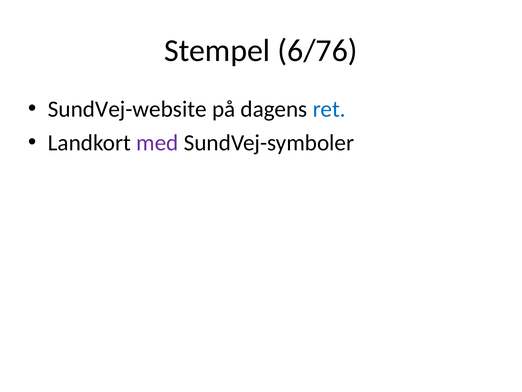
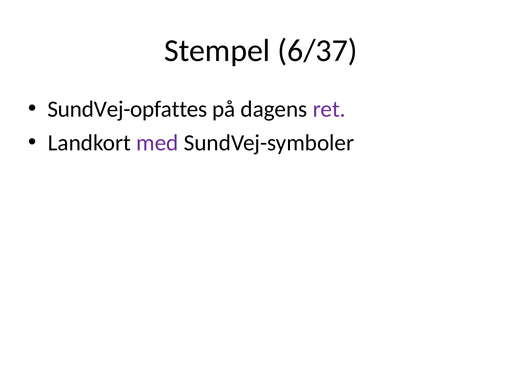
6/76: 6/76 -> 6/37
SundVej-website: SundVej-website -> SundVej-opfattes
ret colour: blue -> purple
